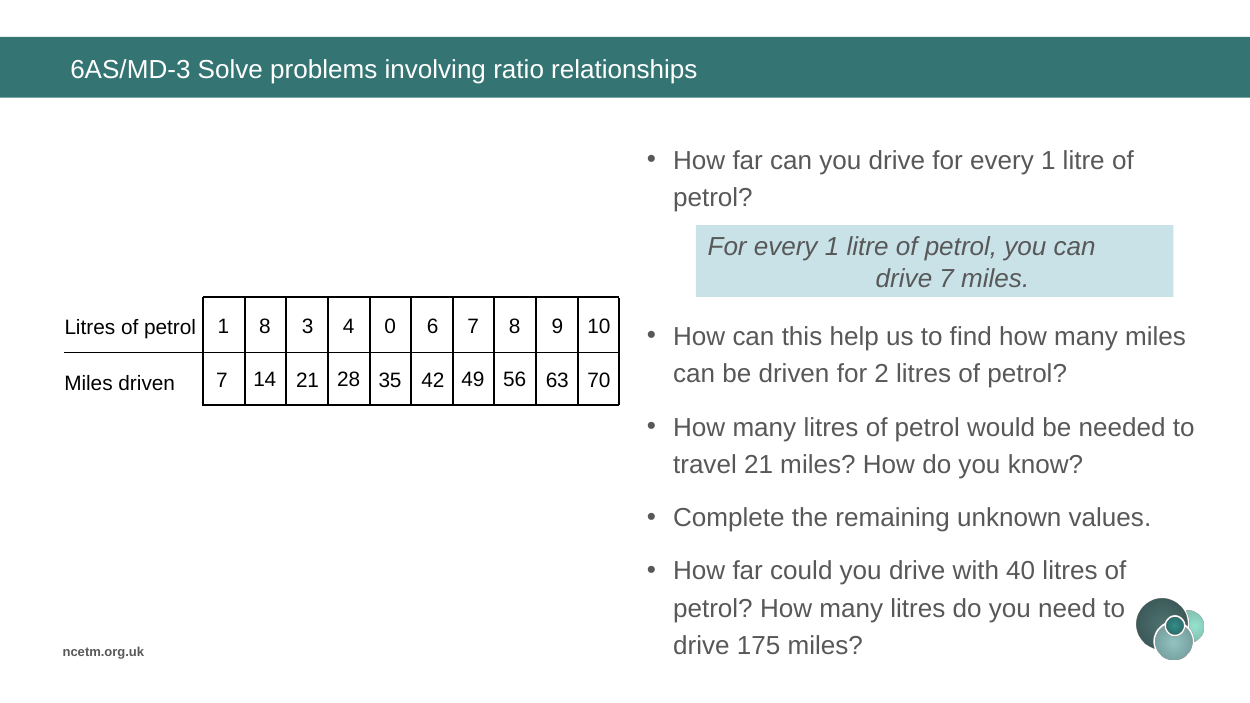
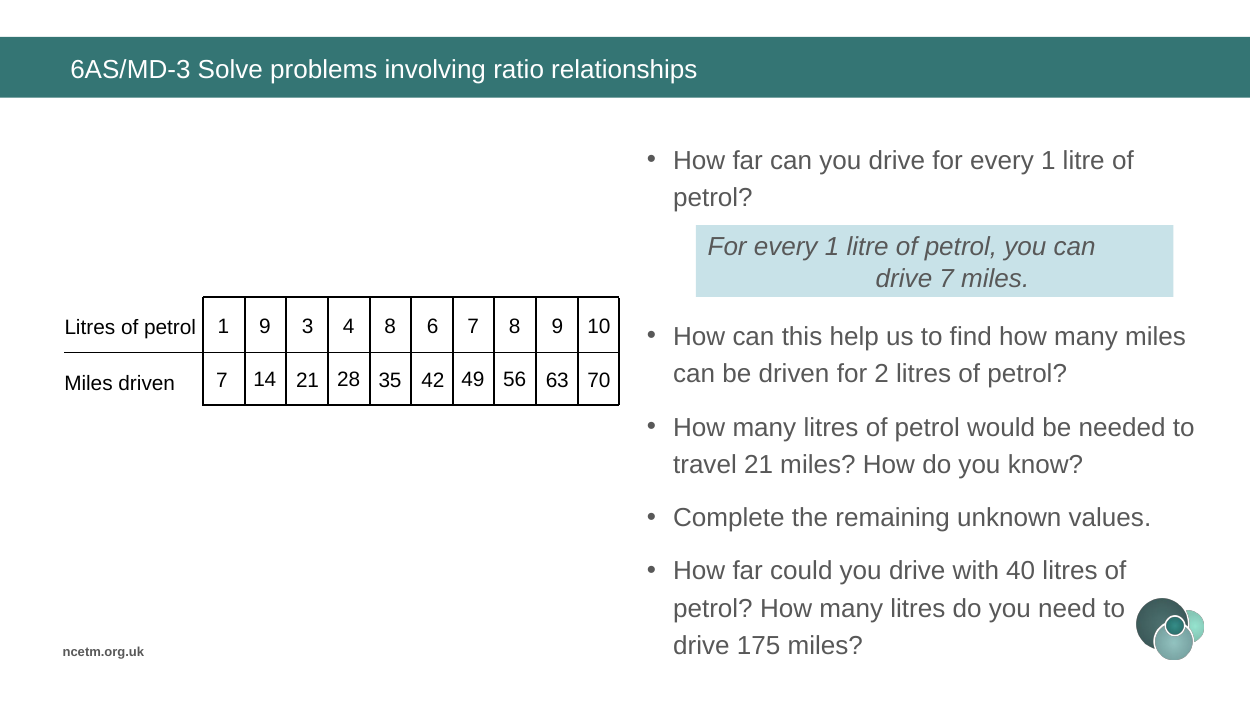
1 8: 8 -> 9
3 0: 0 -> 8
